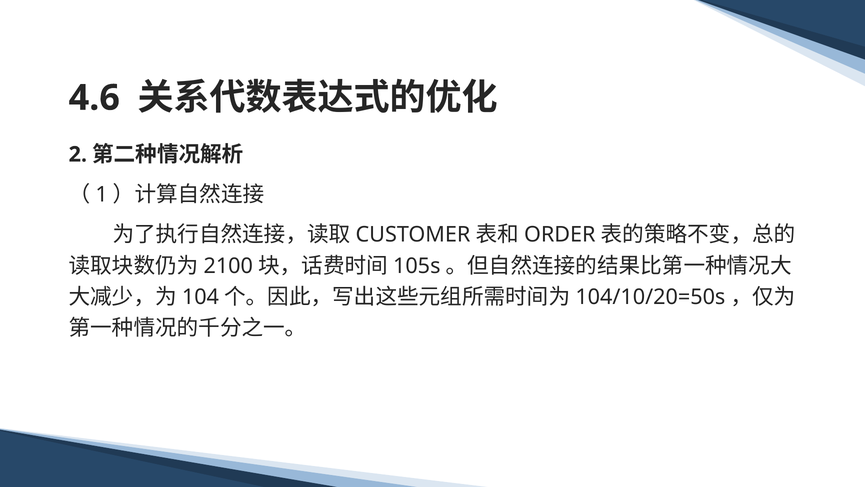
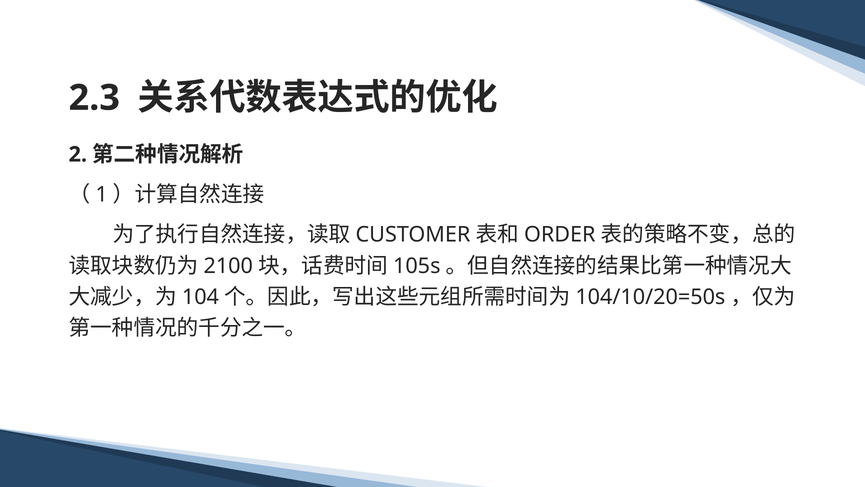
4.6: 4.6 -> 2.3
